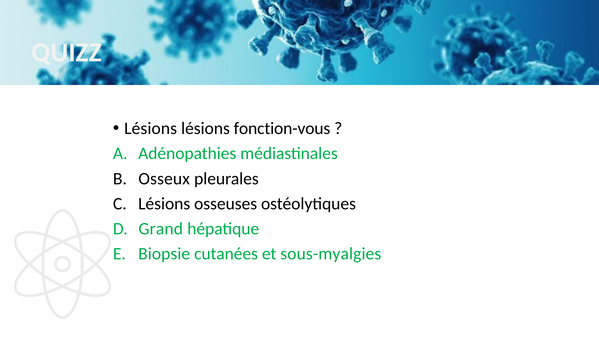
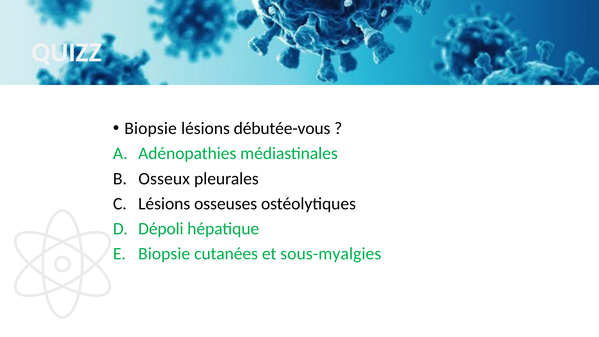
Lésions at (151, 128): Lésions -> Biopsie
fonction-vous: fonction-vous -> débutée-vous
Grand: Grand -> Dépoli
